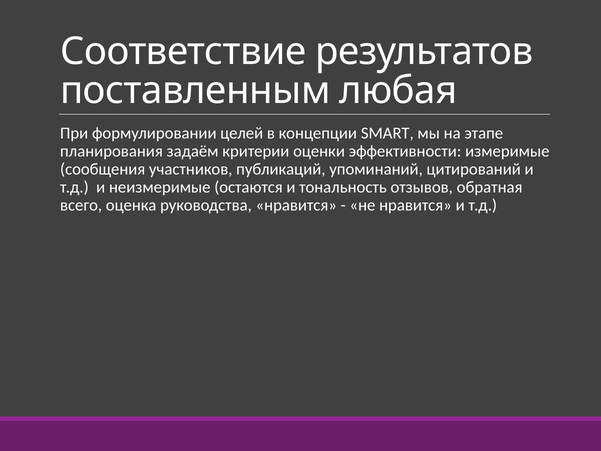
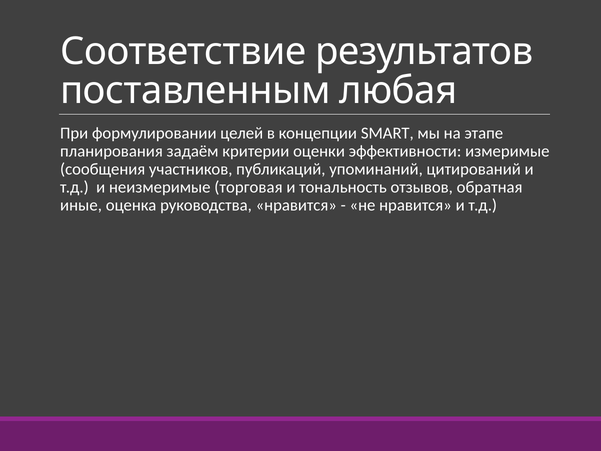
остаются: остаются -> торговая
всего: всего -> иные
